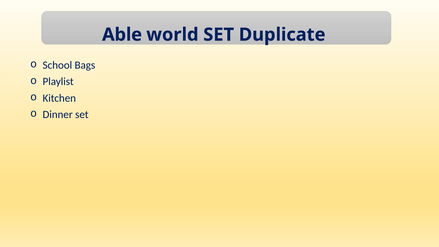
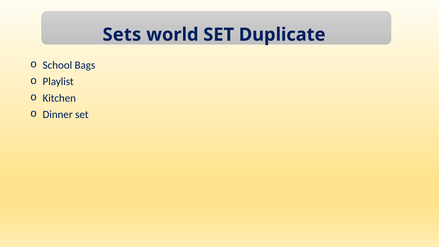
Able: Able -> Sets
